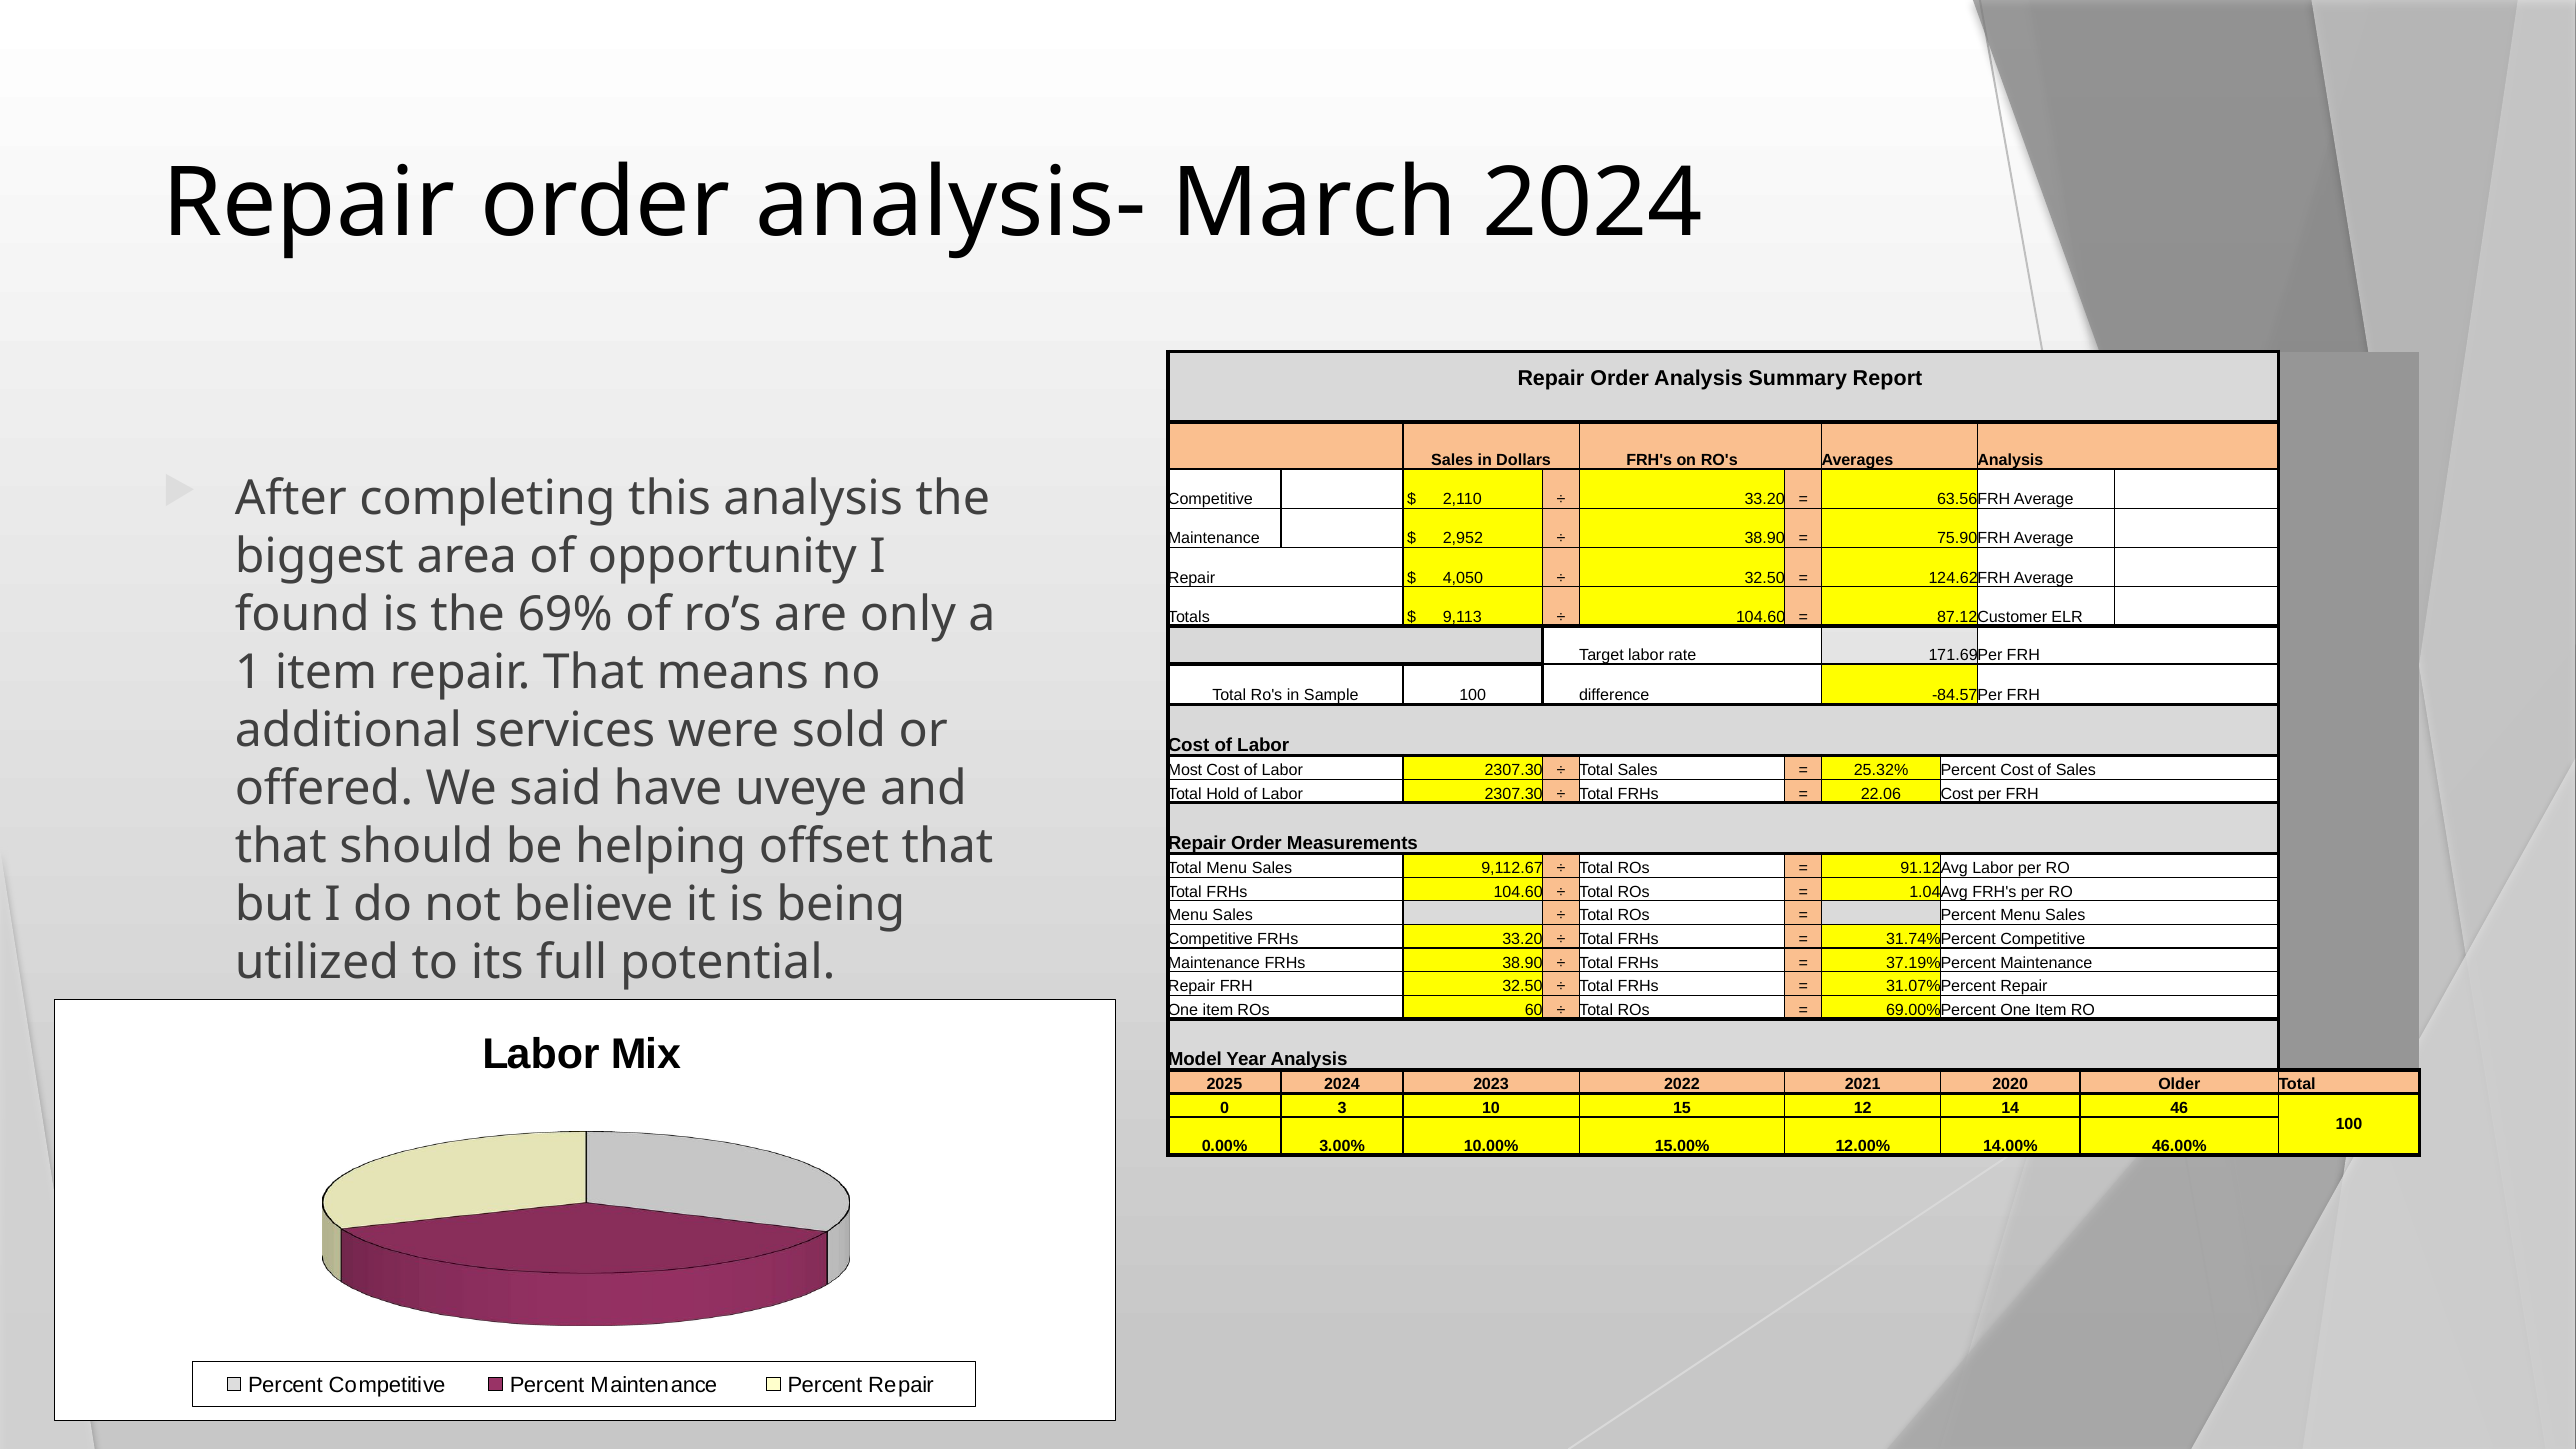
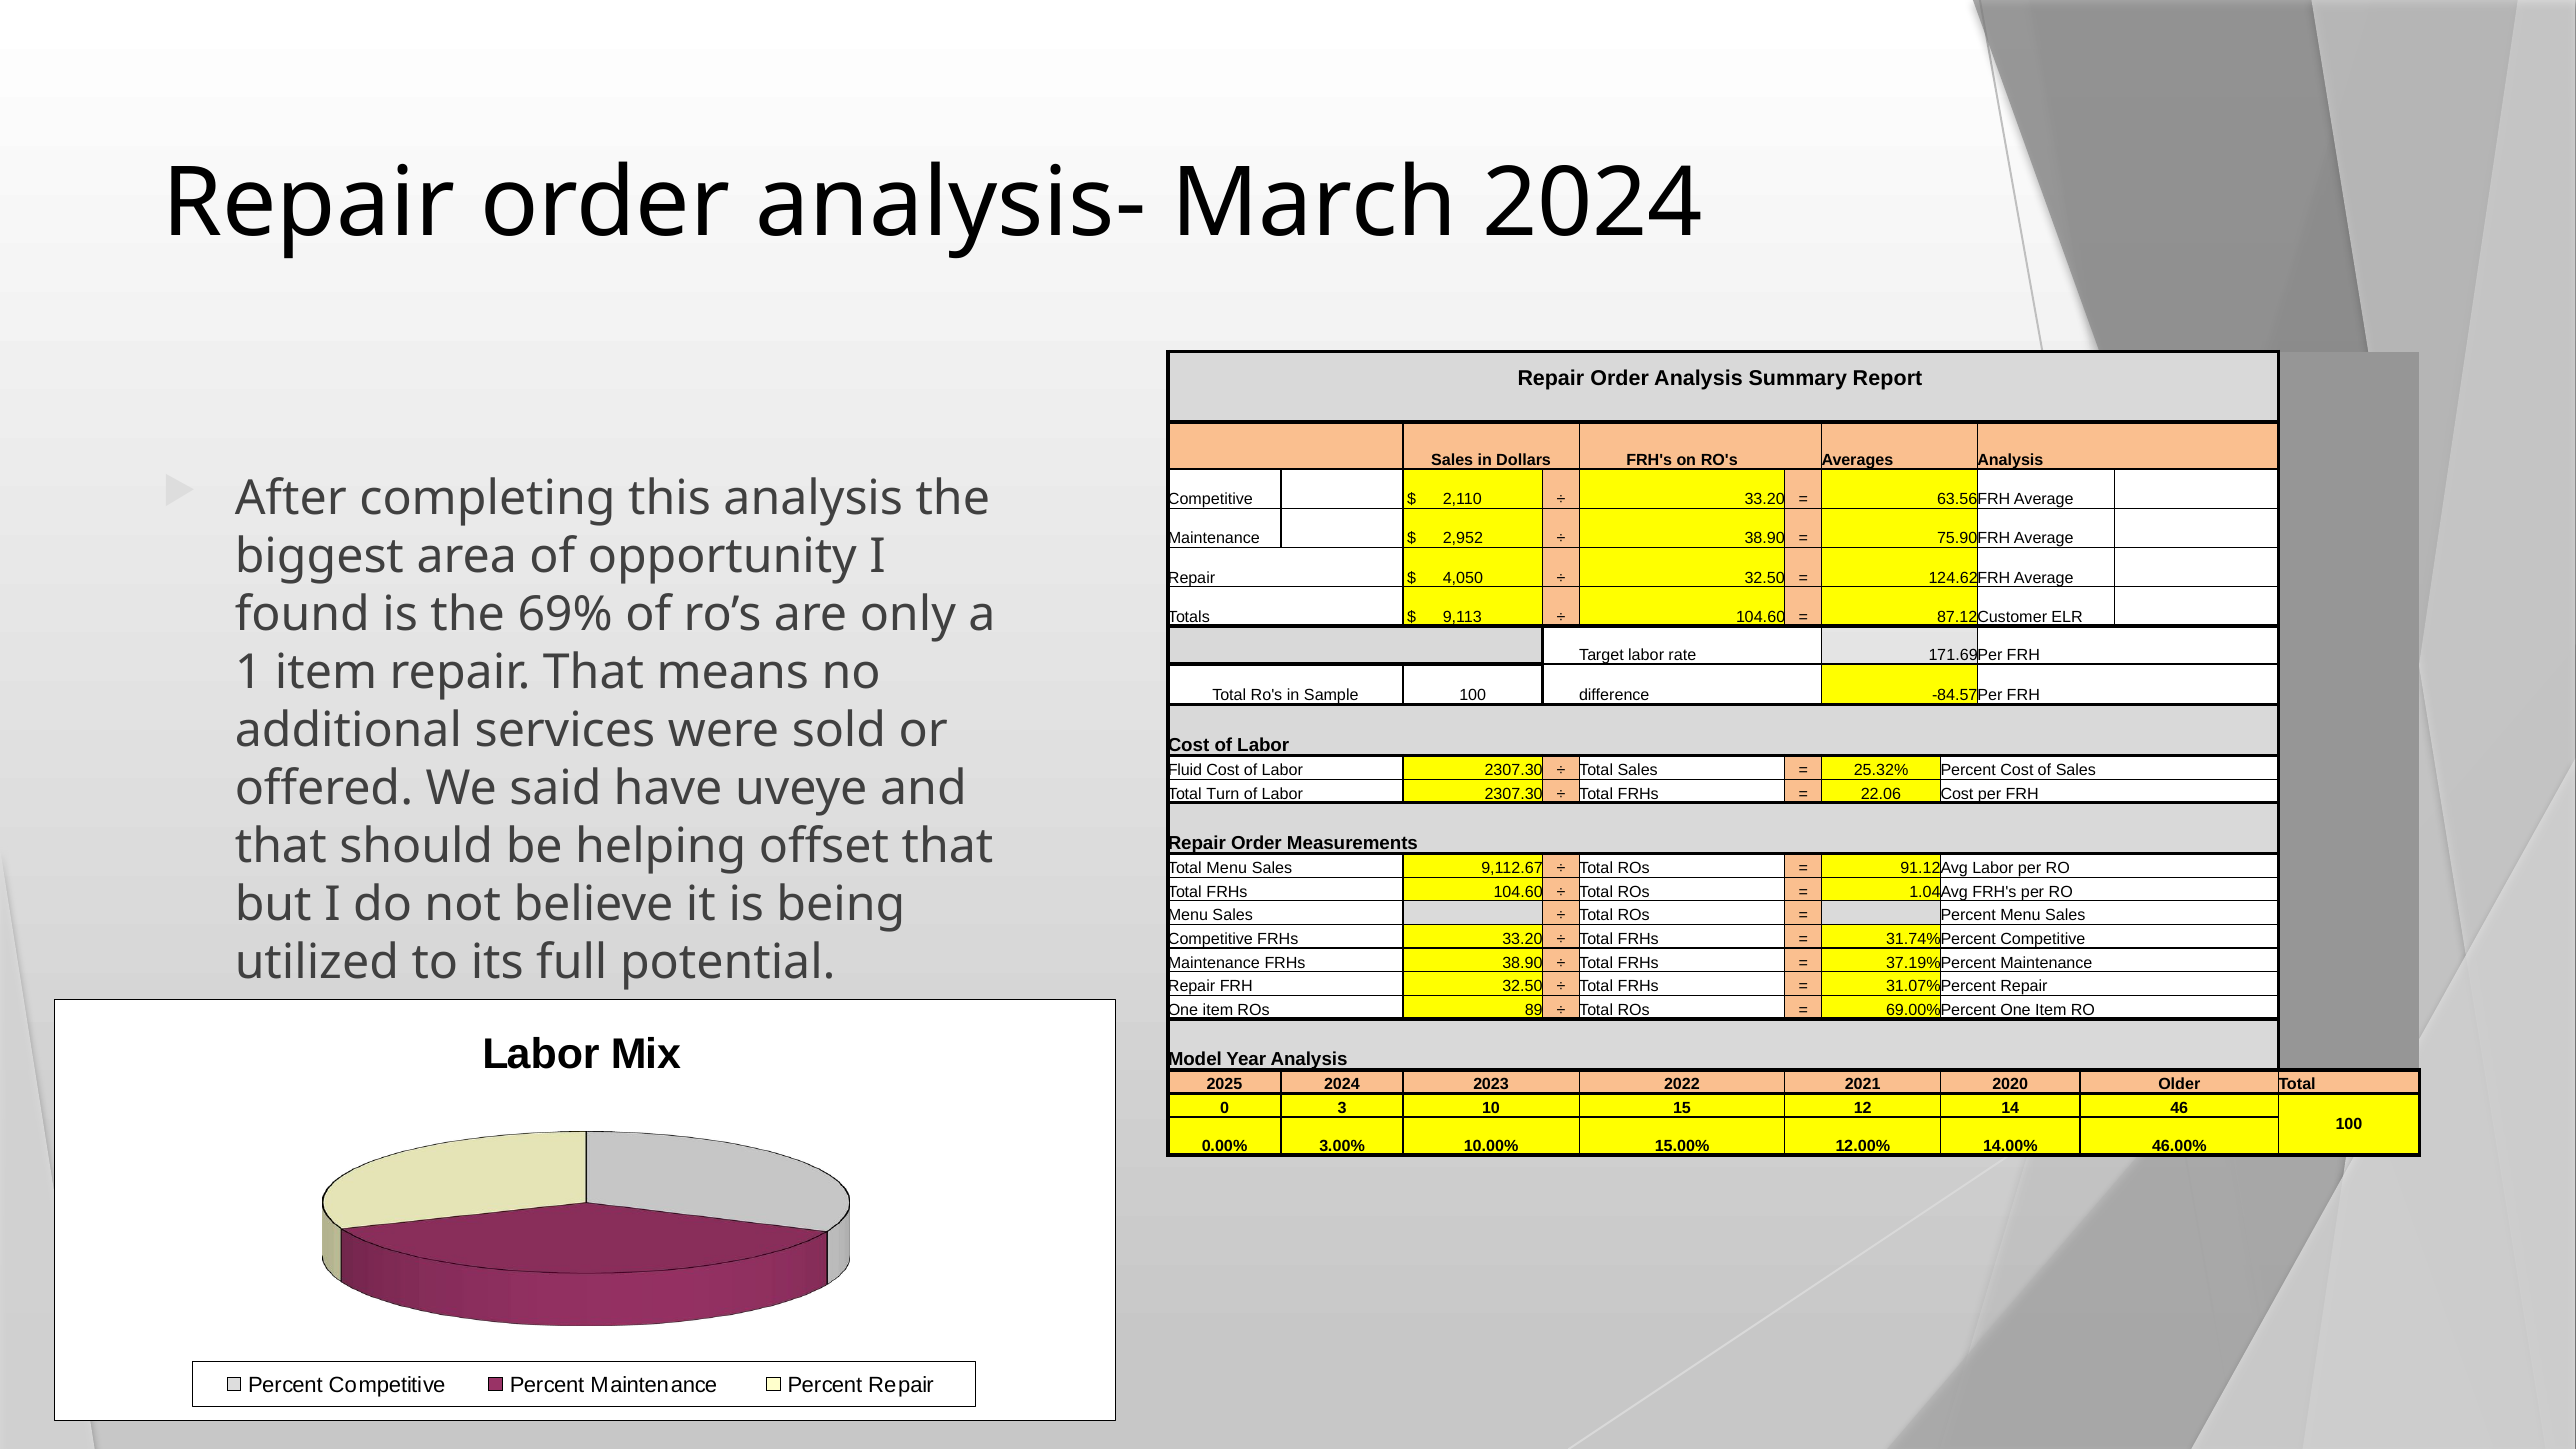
Most: Most -> Fluid
Hold: Hold -> Turn
60: 60 -> 89
